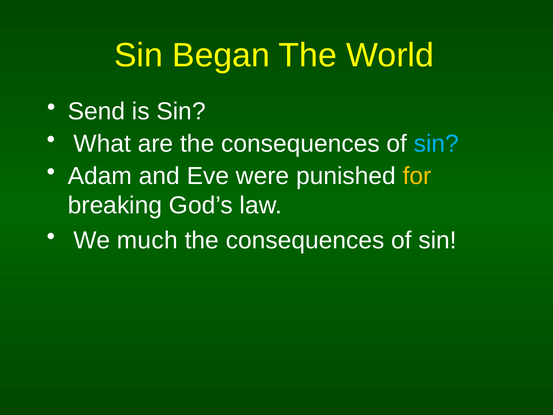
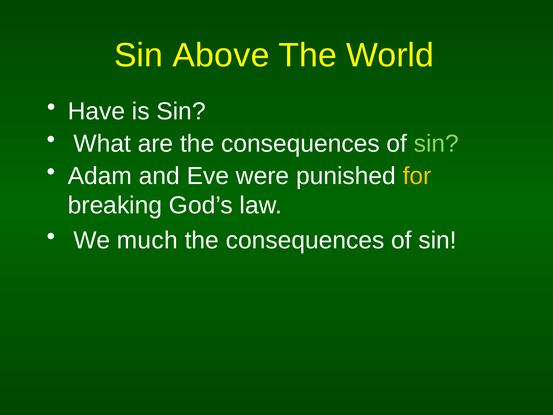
Began: Began -> Above
Send: Send -> Have
sin at (436, 144) colour: light blue -> light green
